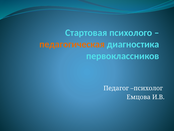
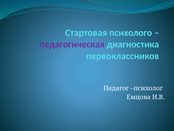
педагогическая colour: orange -> purple
